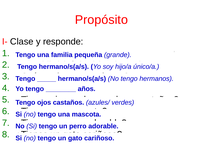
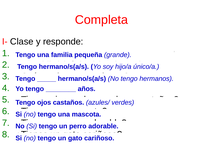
Propósito: Propósito -> Completa
